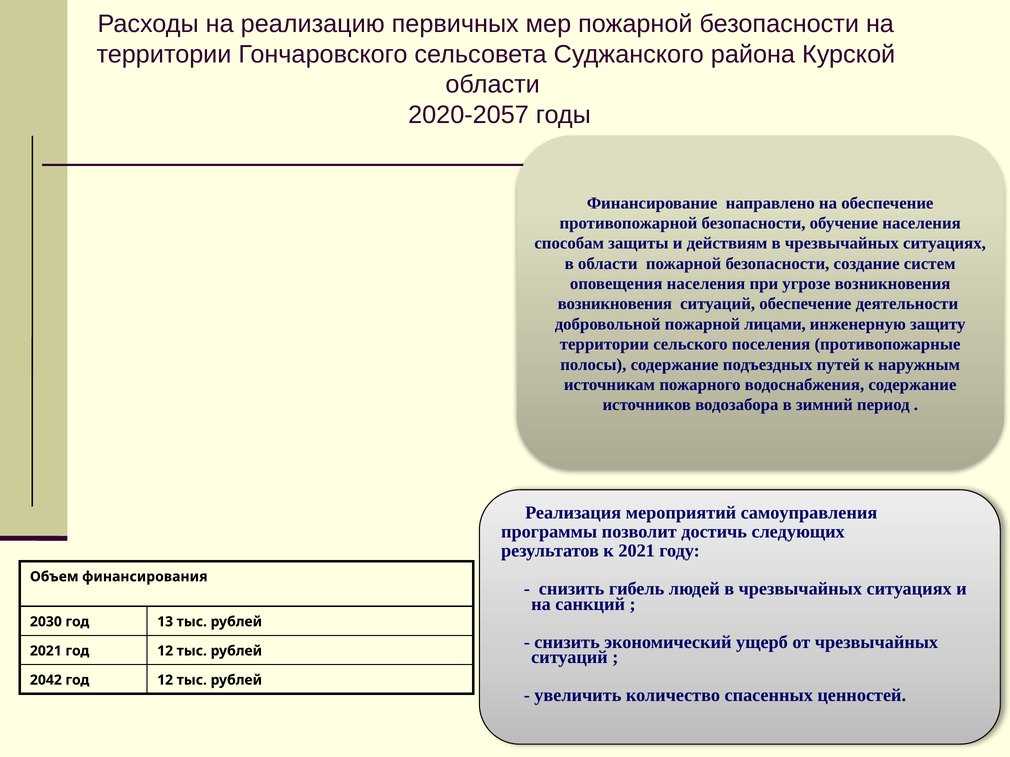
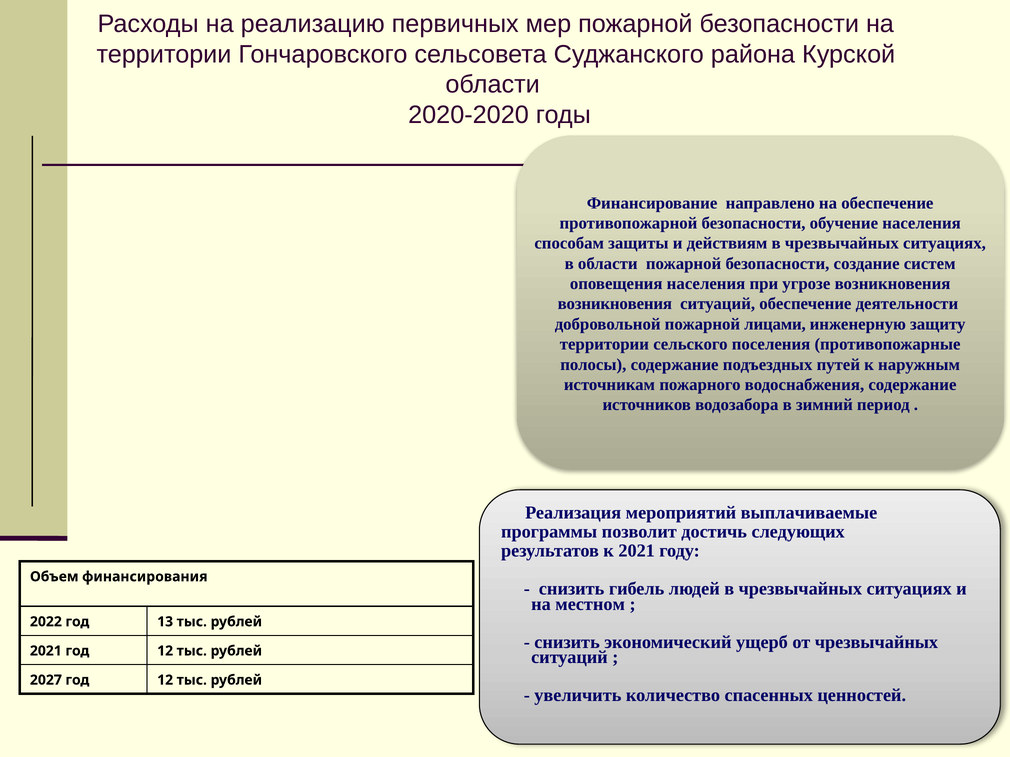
2020-2057: 2020-2057 -> 2020-2020
самоуправления: самоуправления -> выплачиваемые
санкций: санкций -> местном
2030: 2030 -> 2022
2042: 2042 -> 2027
